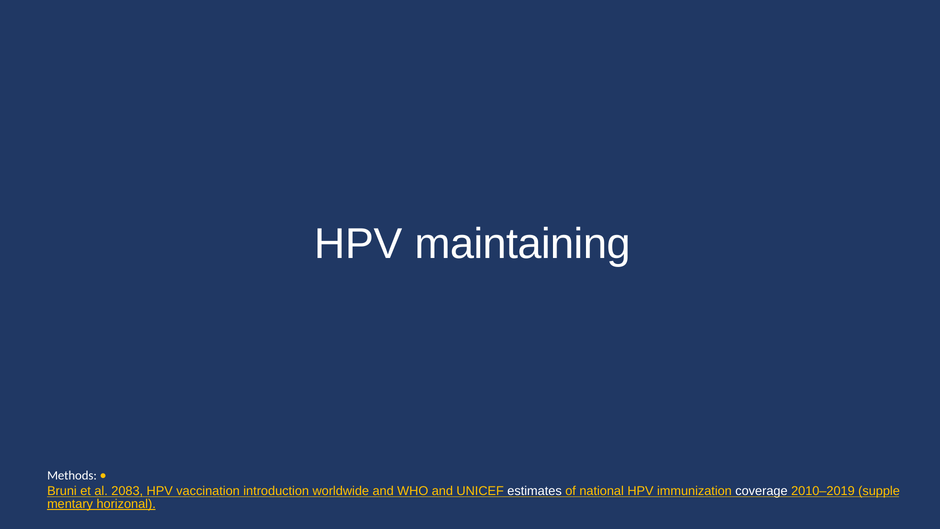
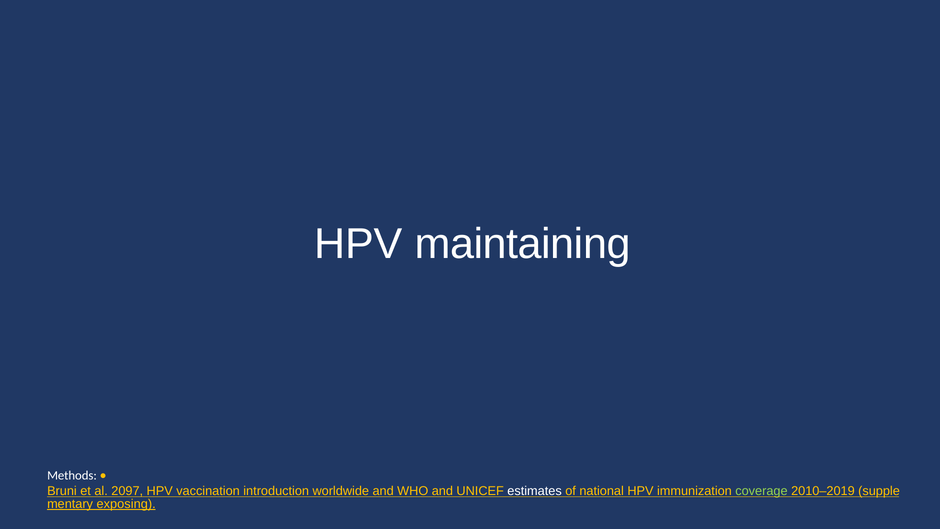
2083: 2083 -> 2097
coverage colour: white -> light green
horizonal: horizonal -> exposing
